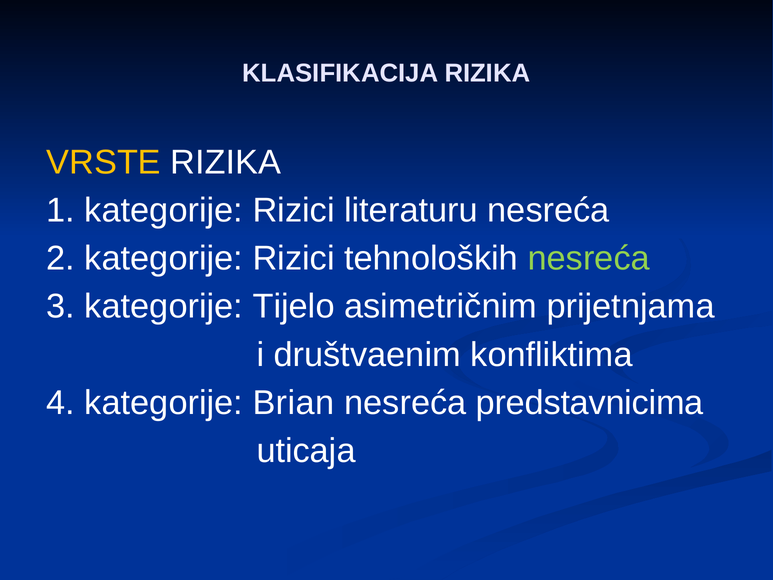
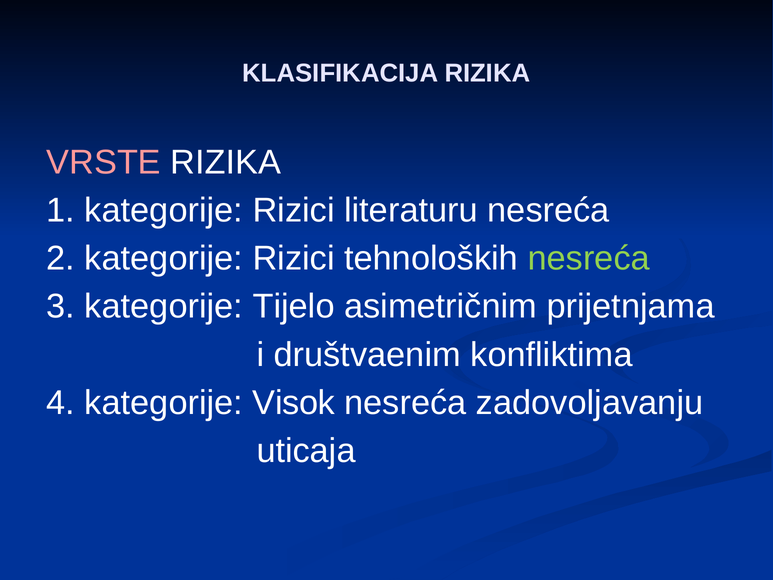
VRSTE colour: yellow -> pink
Brian: Brian -> Visok
predstavnicima: predstavnicima -> zadovoljavanju
